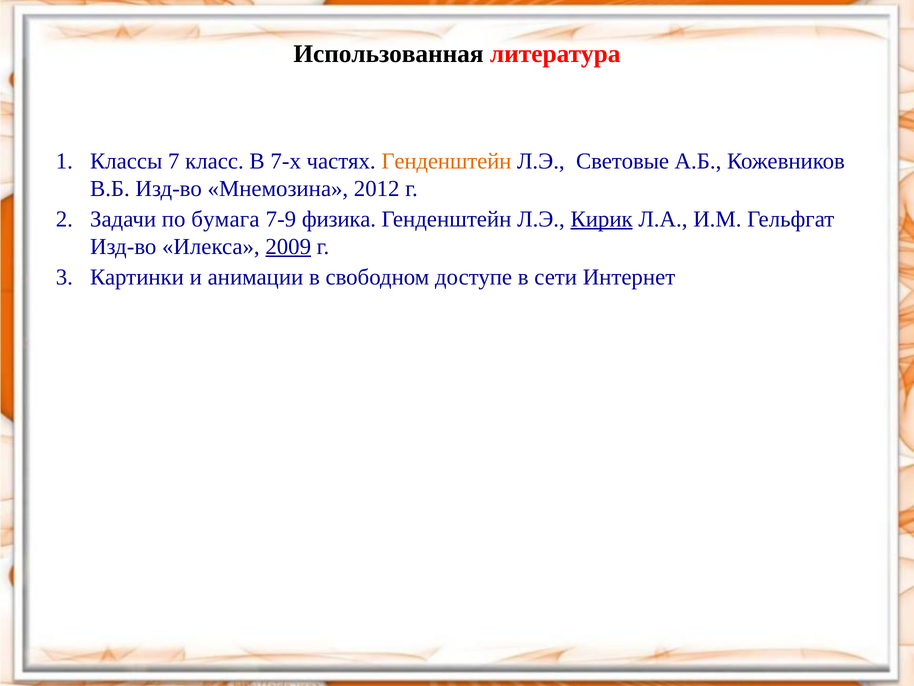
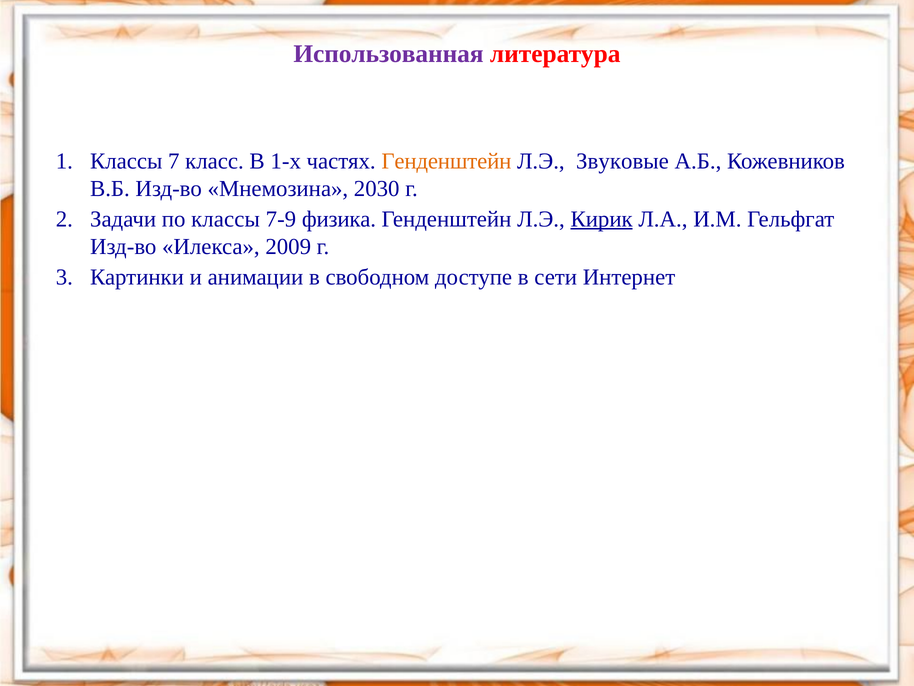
Использованная colour: black -> purple
7-х: 7-х -> 1-х
Световые: Световые -> Звуковые
2012: 2012 -> 2030
по бумага: бумага -> классы
2009 underline: present -> none
